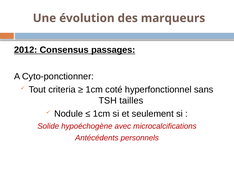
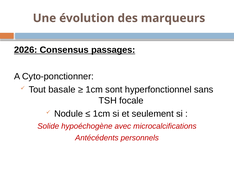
2012: 2012 -> 2026
criteria: criteria -> basale
coté: coté -> sont
tailles: tailles -> focale
